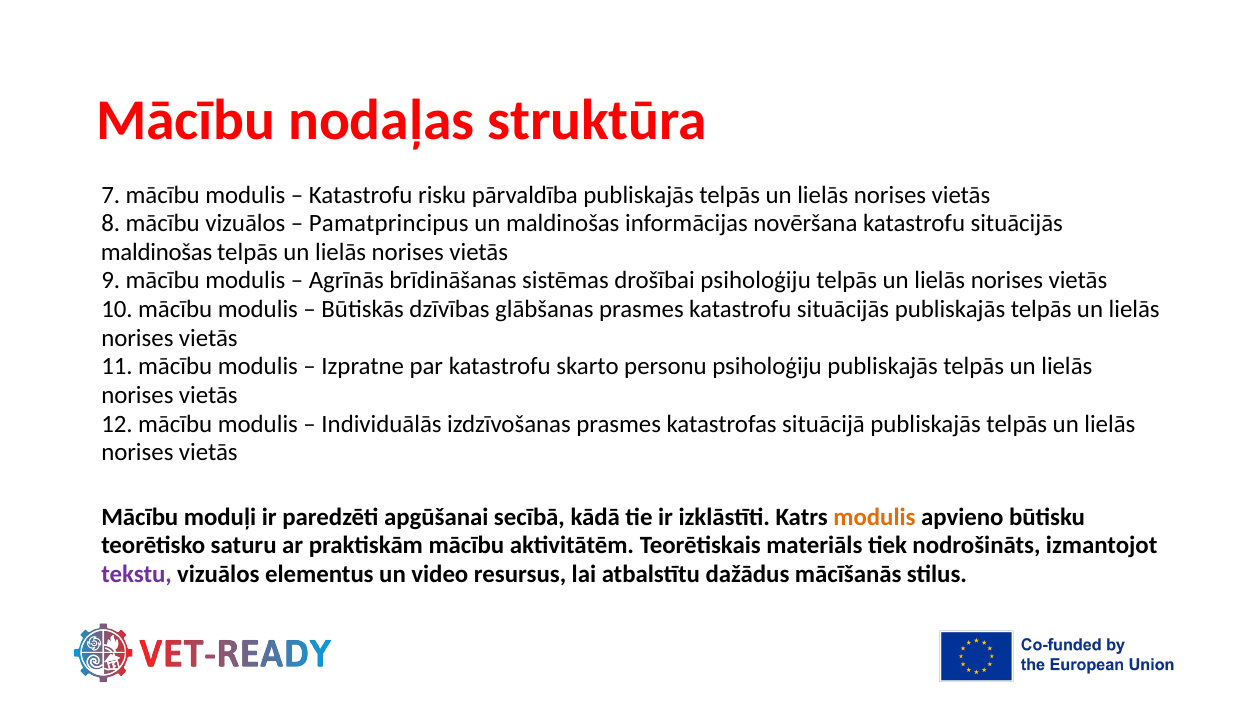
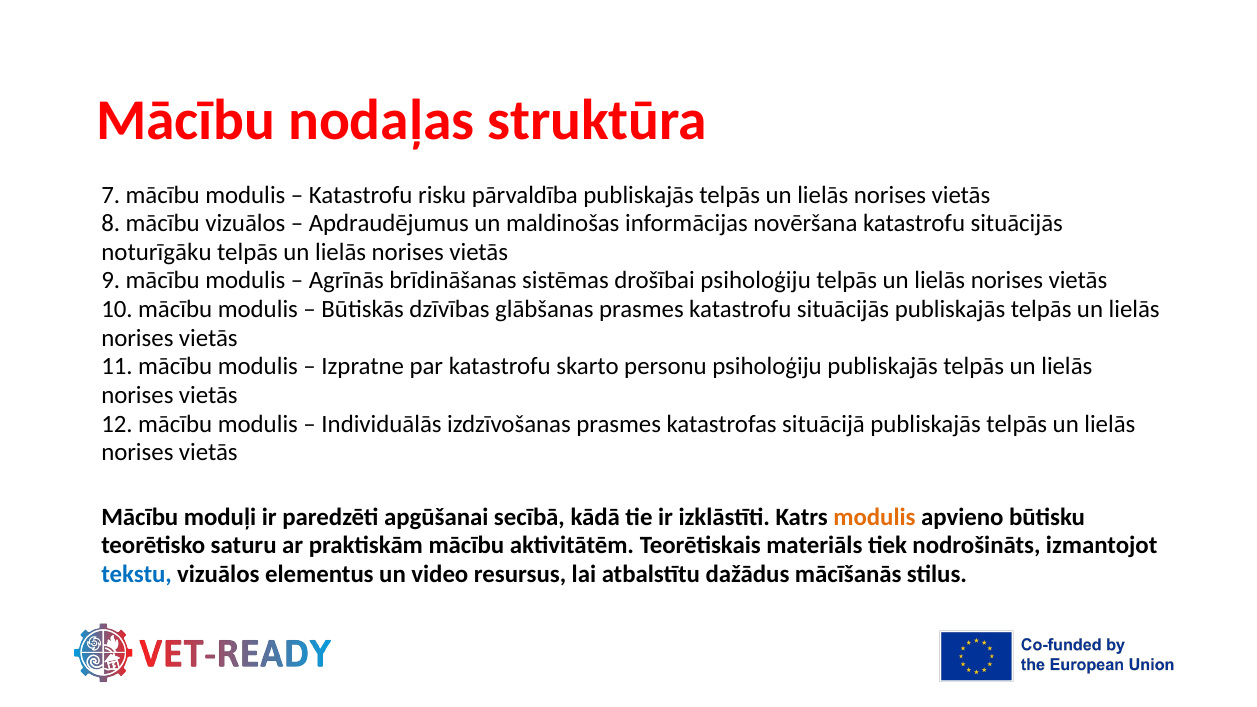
Pamatprincipus: Pamatprincipus -> Apdraudējumus
maldinošas at (157, 252): maldinošas -> noturīgāku
tekstu colour: purple -> blue
